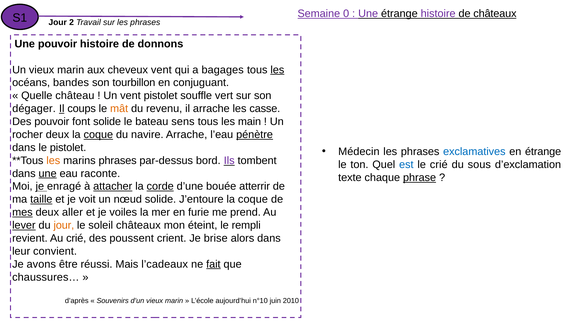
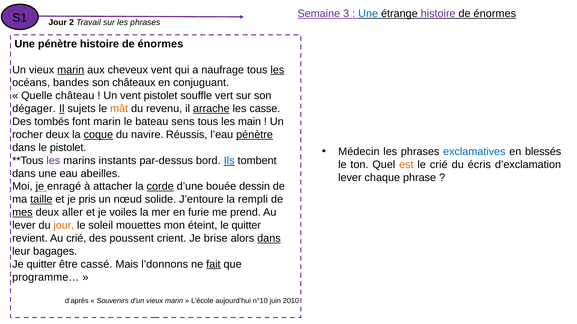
0: 0 -> 3
Une at (368, 14) colour: purple -> blue
châteaux at (495, 14): châteaux -> énormes
Une pouvoir: pouvoir -> pénètre
donnons at (160, 44): donnons -> énormes
marin at (71, 70) underline: none -> present
bagages: bagages -> naufrage
tourbillon: tourbillon -> châteaux
coups: coups -> sujets
arrache at (211, 109) underline: none -> present
Des pouvoir: pouvoir -> tombés
font solide: solide -> marin
navire Arrache: Arrache -> Réussis
en étrange: étrange -> blessés
les at (53, 161) colour: orange -> purple
marins phrases: phrases -> instants
Ils colour: purple -> blue
est colour: blue -> orange
sous: sous -> écris
une at (48, 174) underline: present -> none
raconte: raconte -> abeilles
texte at (350, 178): texte -> lever
phrase underline: present -> none
attacher underline: present -> none
atterrir: atterrir -> dessin
voit: voit -> pris
J’entoure la coque: coque -> rempli
lever at (24, 226) underline: present -> none
soleil châteaux: châteaux -> mouettes
le rempli: rempli -> quitter
dans at (269, 239) underline: none -> present
convient: convient -> bagages
Je avons: avons -> quitter
réussi: réussi -> cassé
l’cadeaux: l’cadeaux -> l’donnons
chaussures…: chaussures… -> programme…
